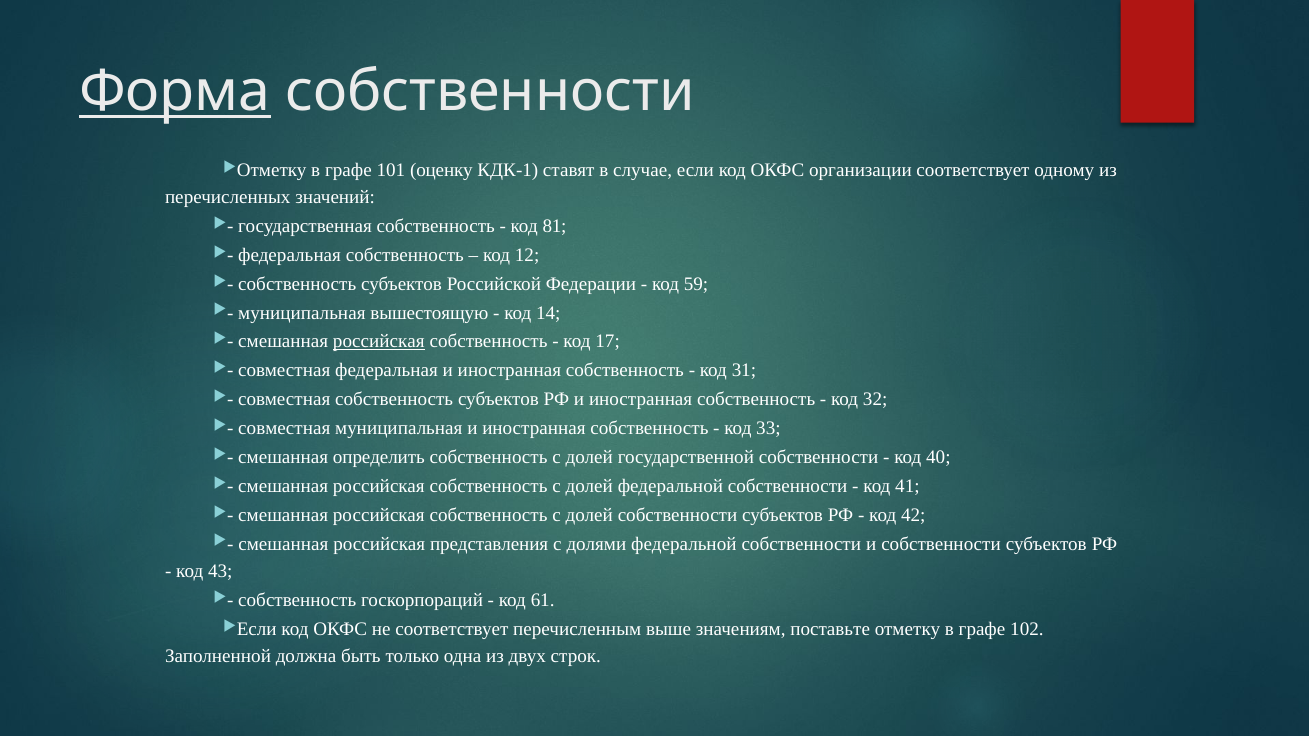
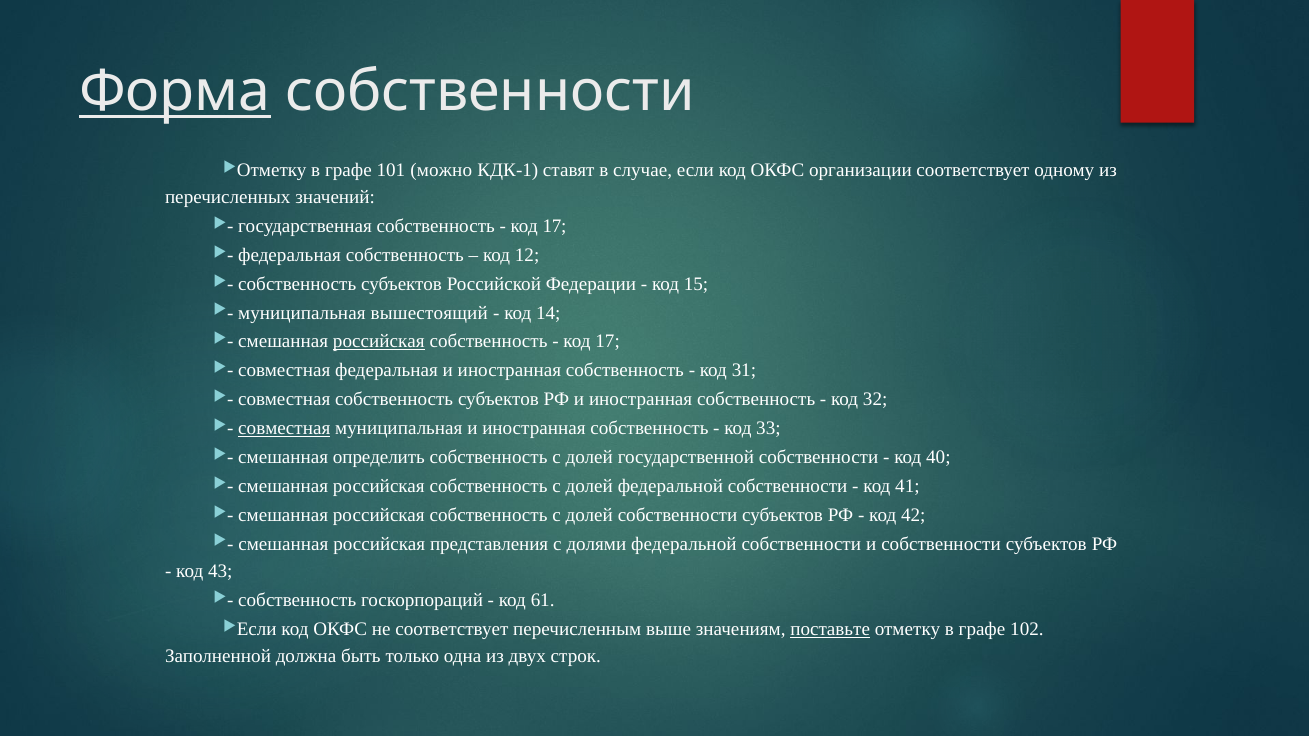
оценку: оценку -> можно
81 at (555, 226): 81 -> 17
59: 59 -> 15
вышестоящую: вышестоящую -> вышестоящий
совместная at (284, 428) underline: none -> present
поставьте underline: none -> present
